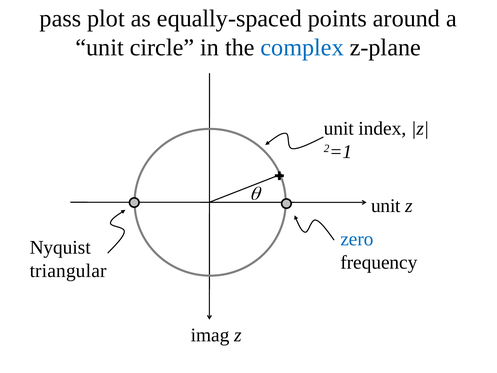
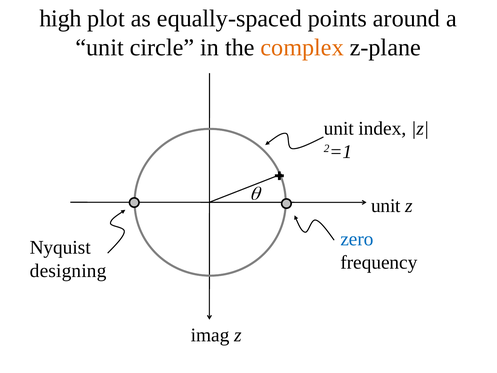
pass: pass -> high
complex colour: blue -> orange
triangular: triangular -> designing
